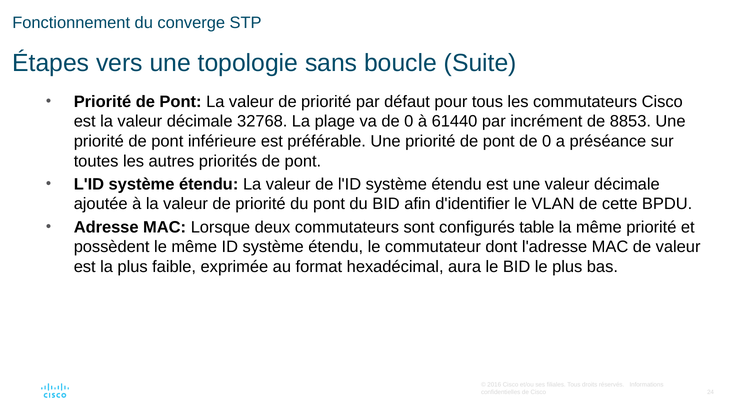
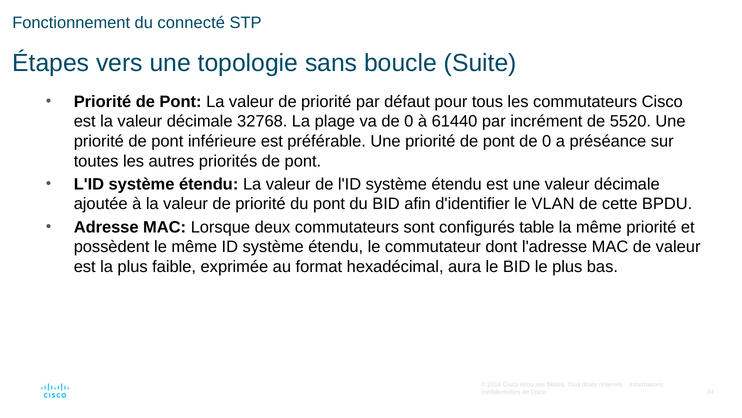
converge: converge -> connecté
8853: 8853 -> 5520
